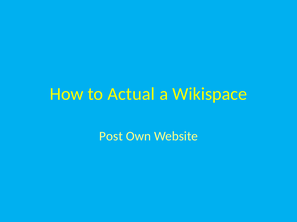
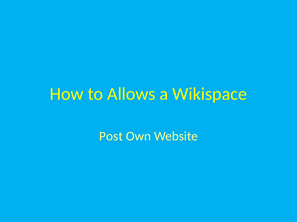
Actual: Actual -> Allows
